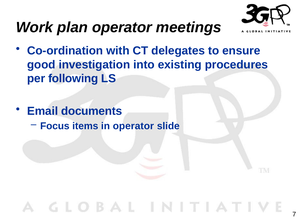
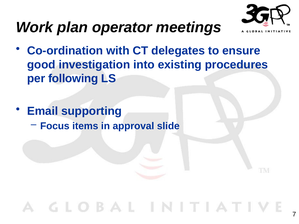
documents: documents -> supporting
in operator: operator -> approval
